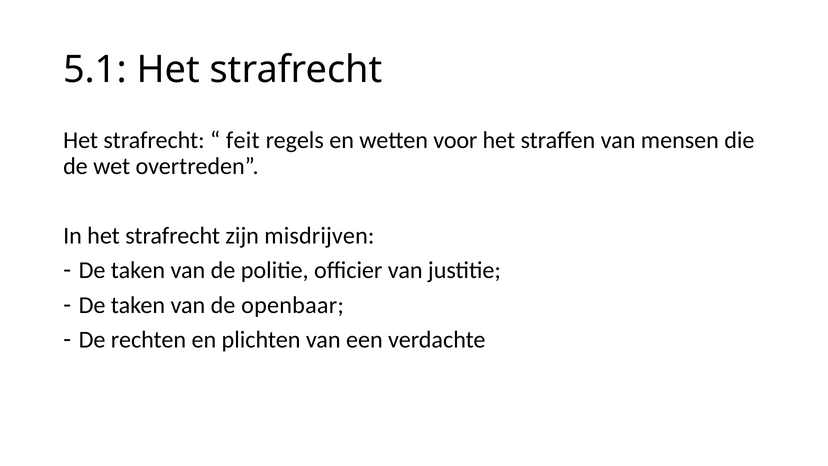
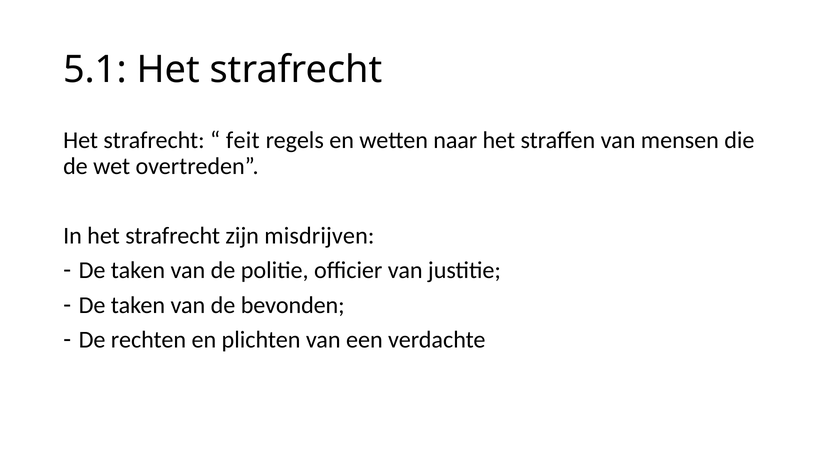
voor: voor -> naar
openbaar: openbaar -> bevonden
